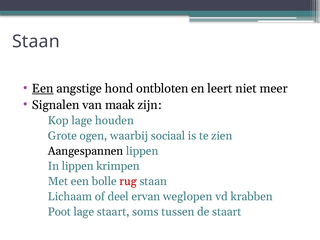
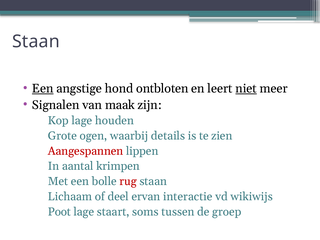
niet underline: none -> present
sociaal: sociaal -> details
Aangespannen colour: black -> red
In lippen: lippen -> aantal
weglopen: weglopen -> interactie
krabben: krabben -> wikiwijs
de staart: staart -> groep
